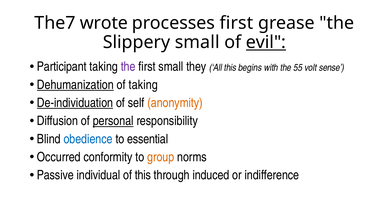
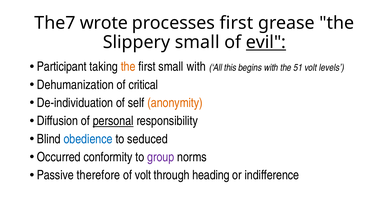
the at (128, 67) colour: purple -> orange
small they: they -> with
55: 55 -> 51
sense: sense -> levels
Dehumanization underline: present -> none
of taking: taking -> critical
De-individuation underline: present -> none
essential: essential -> seduced
group colour: orange -> purple
individual: individual -> therefore
of this: this -> volt
induced: induced -> heading
